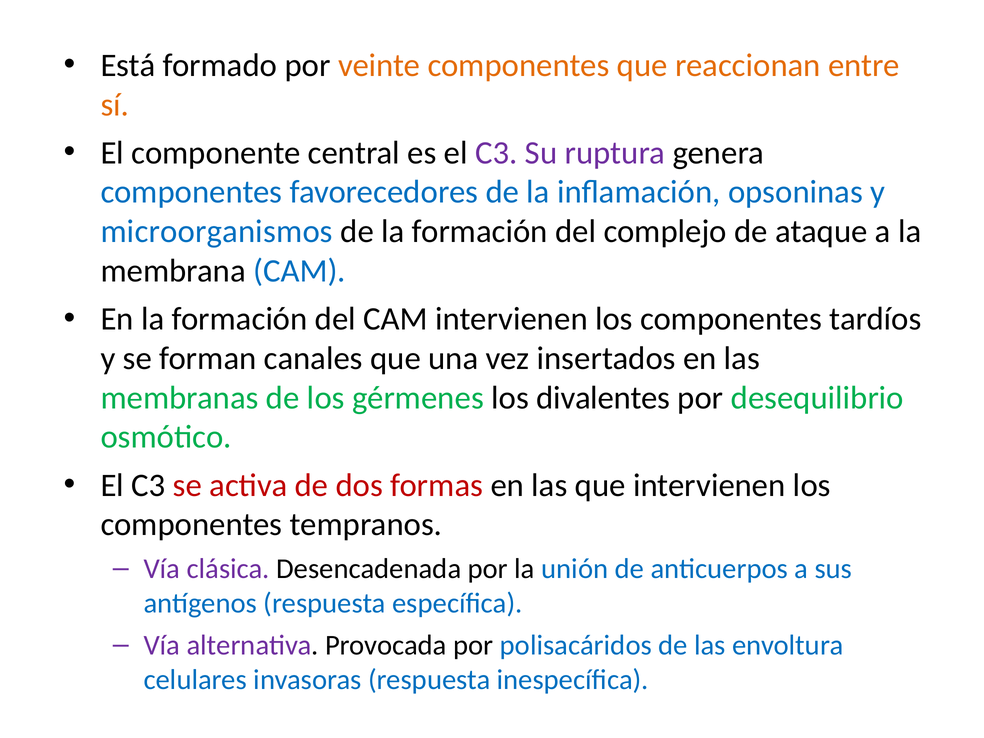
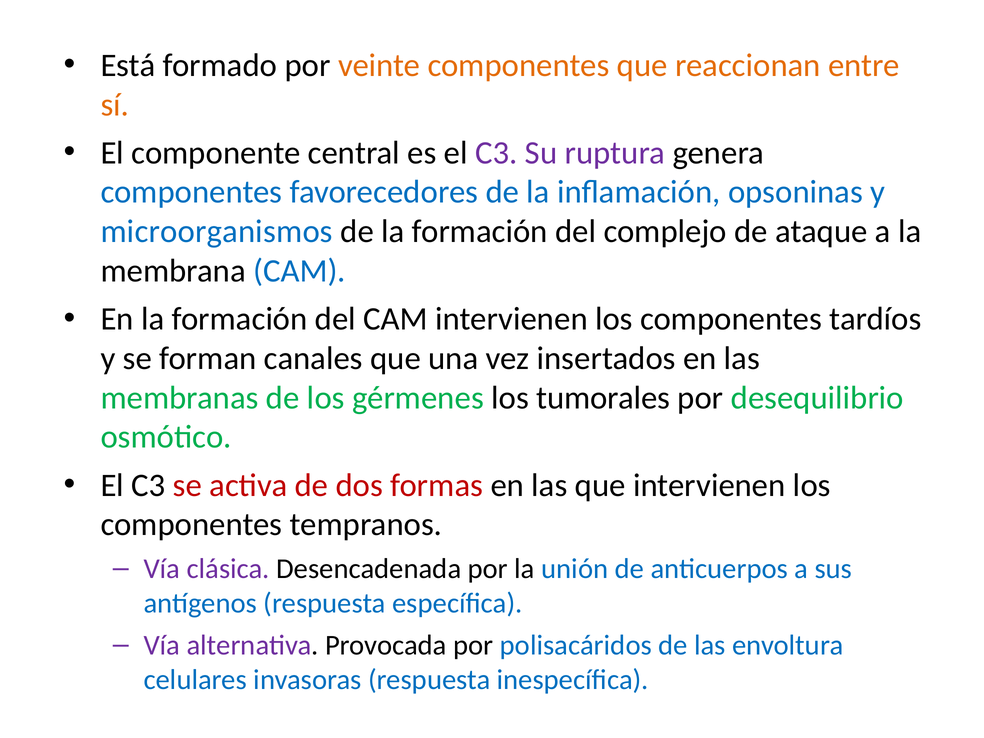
divalentes: divalentes -> tumorales
